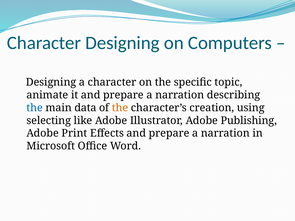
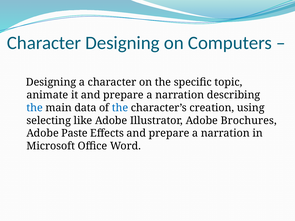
the at (120, 108) colour: orange -> blue
Publishing: Publishing -> Brochures
Print: Print -> Paste
